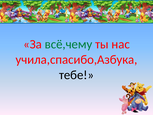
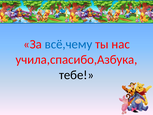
всё,чему colour: green -> blue
